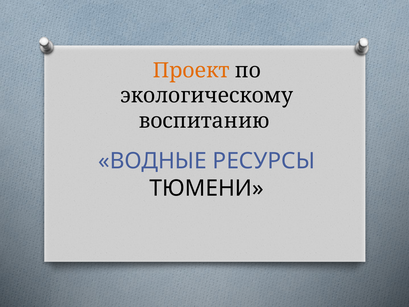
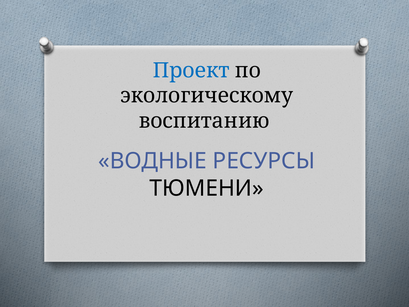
Проект colour: orange -> blue
